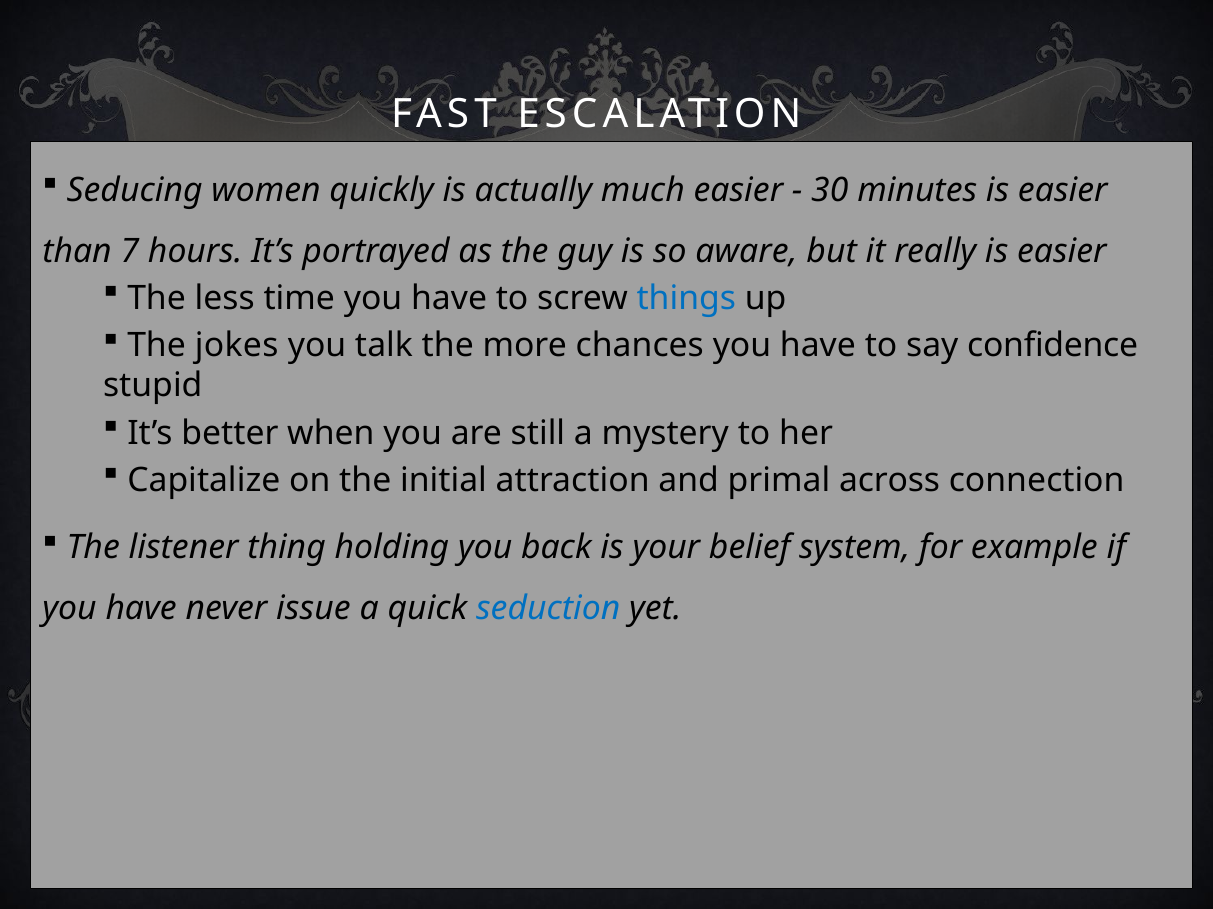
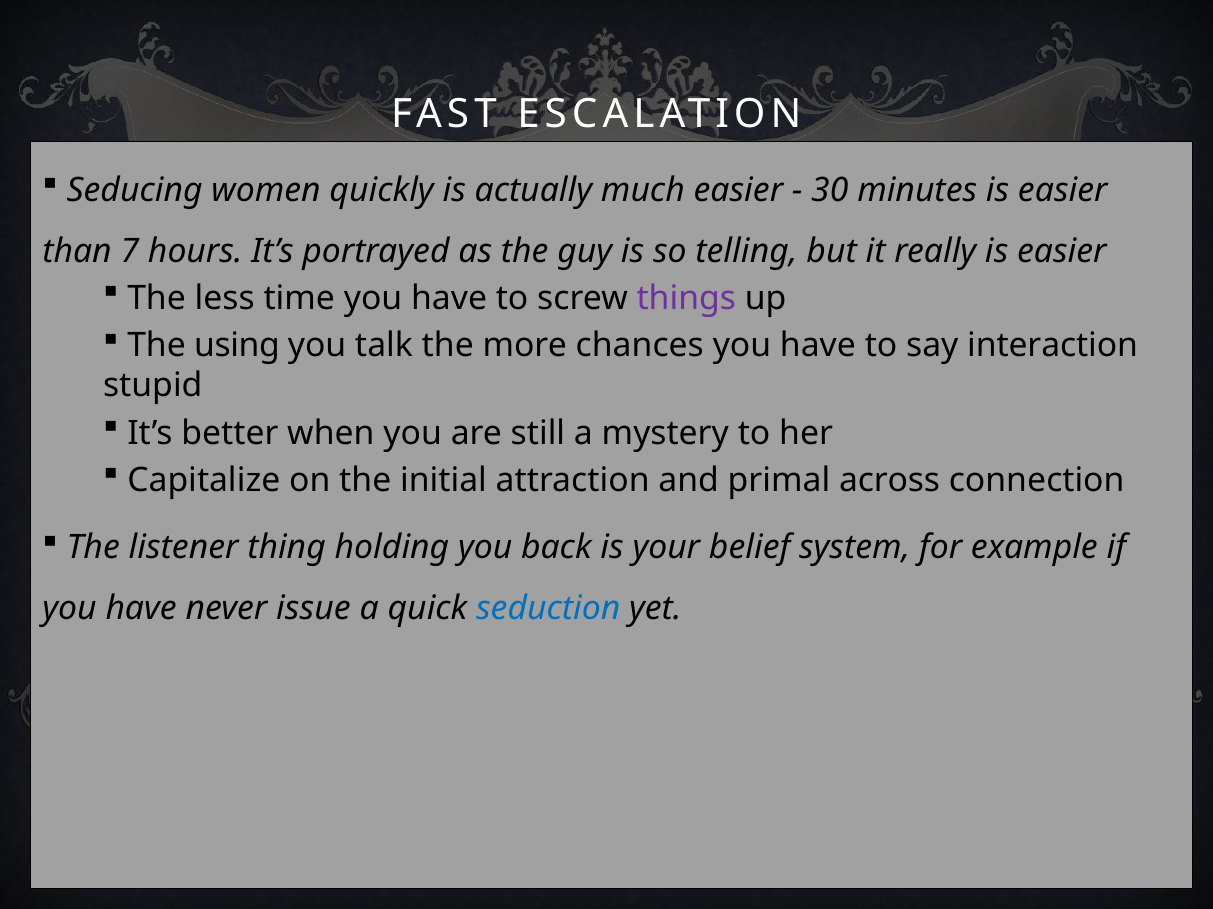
aware: aware -> telling
things colour: blue -> purple
jokes: jokes -> using
confidence: confidence -> interaction
